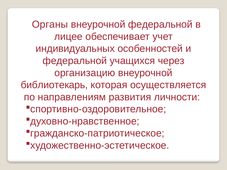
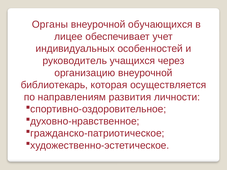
внеурочной федеральной: федеральной -> обучающихся
федеральной at (75, 61): федеральной -> руководитель
